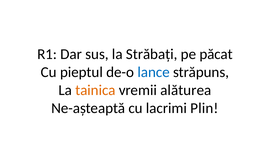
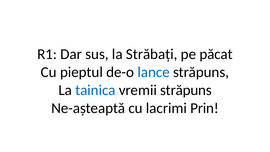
tainica colour: orange -> blue
vremii alăturea: alăturea -> străpuns
Plin: Plin -> Prin
